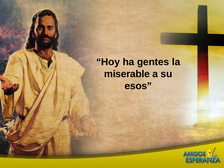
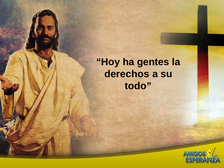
miserable: miserable -> derechos
esos: esos -> todo
